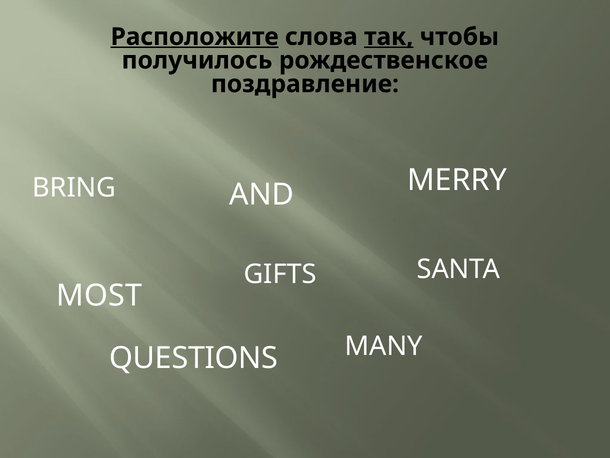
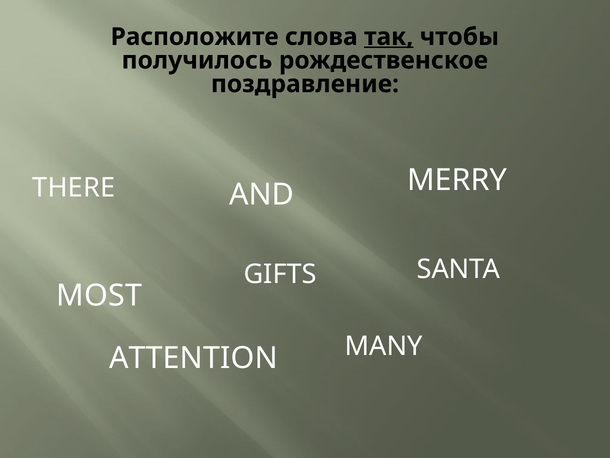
Расположите underline: present -> none
BRING: BRING -> THERE
QUESTIONS: QUESTIONS -> ATTENTION
